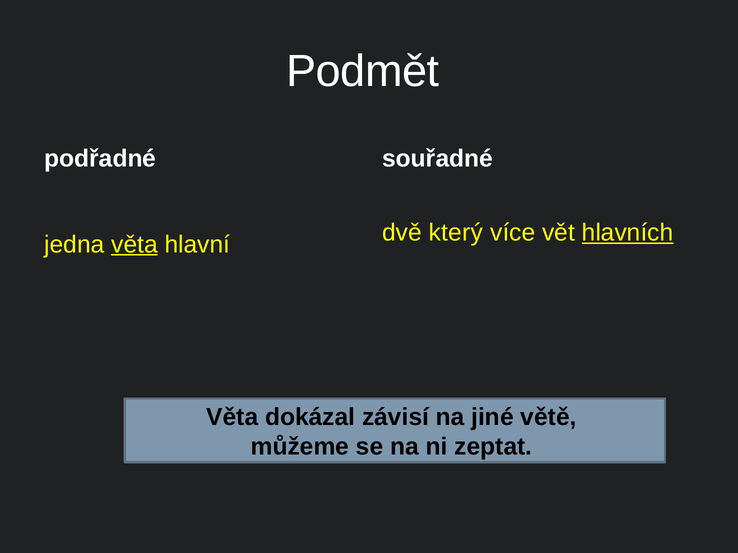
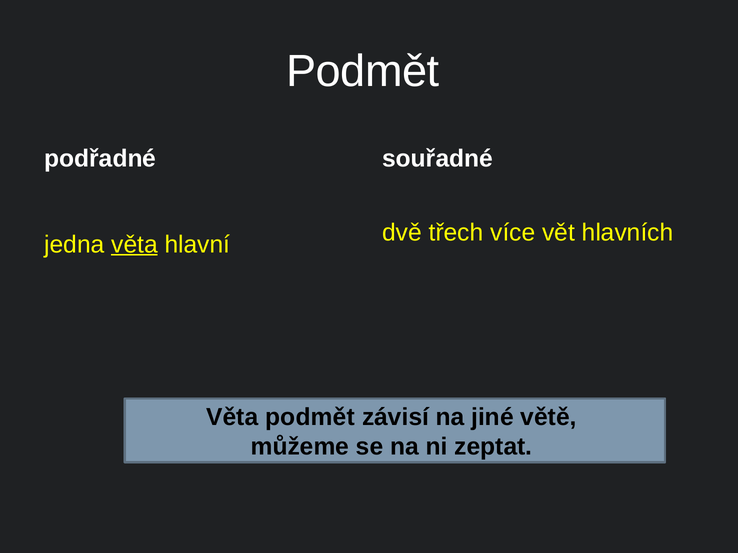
který: který -> třech
hlavních underline: present -> none
Věta dokázal: dokázal -> podmět
